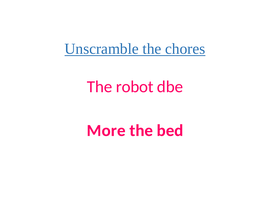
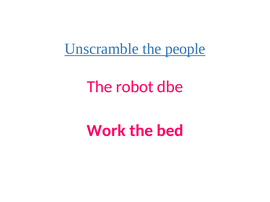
chores: chores -> people
More: More -> Work
